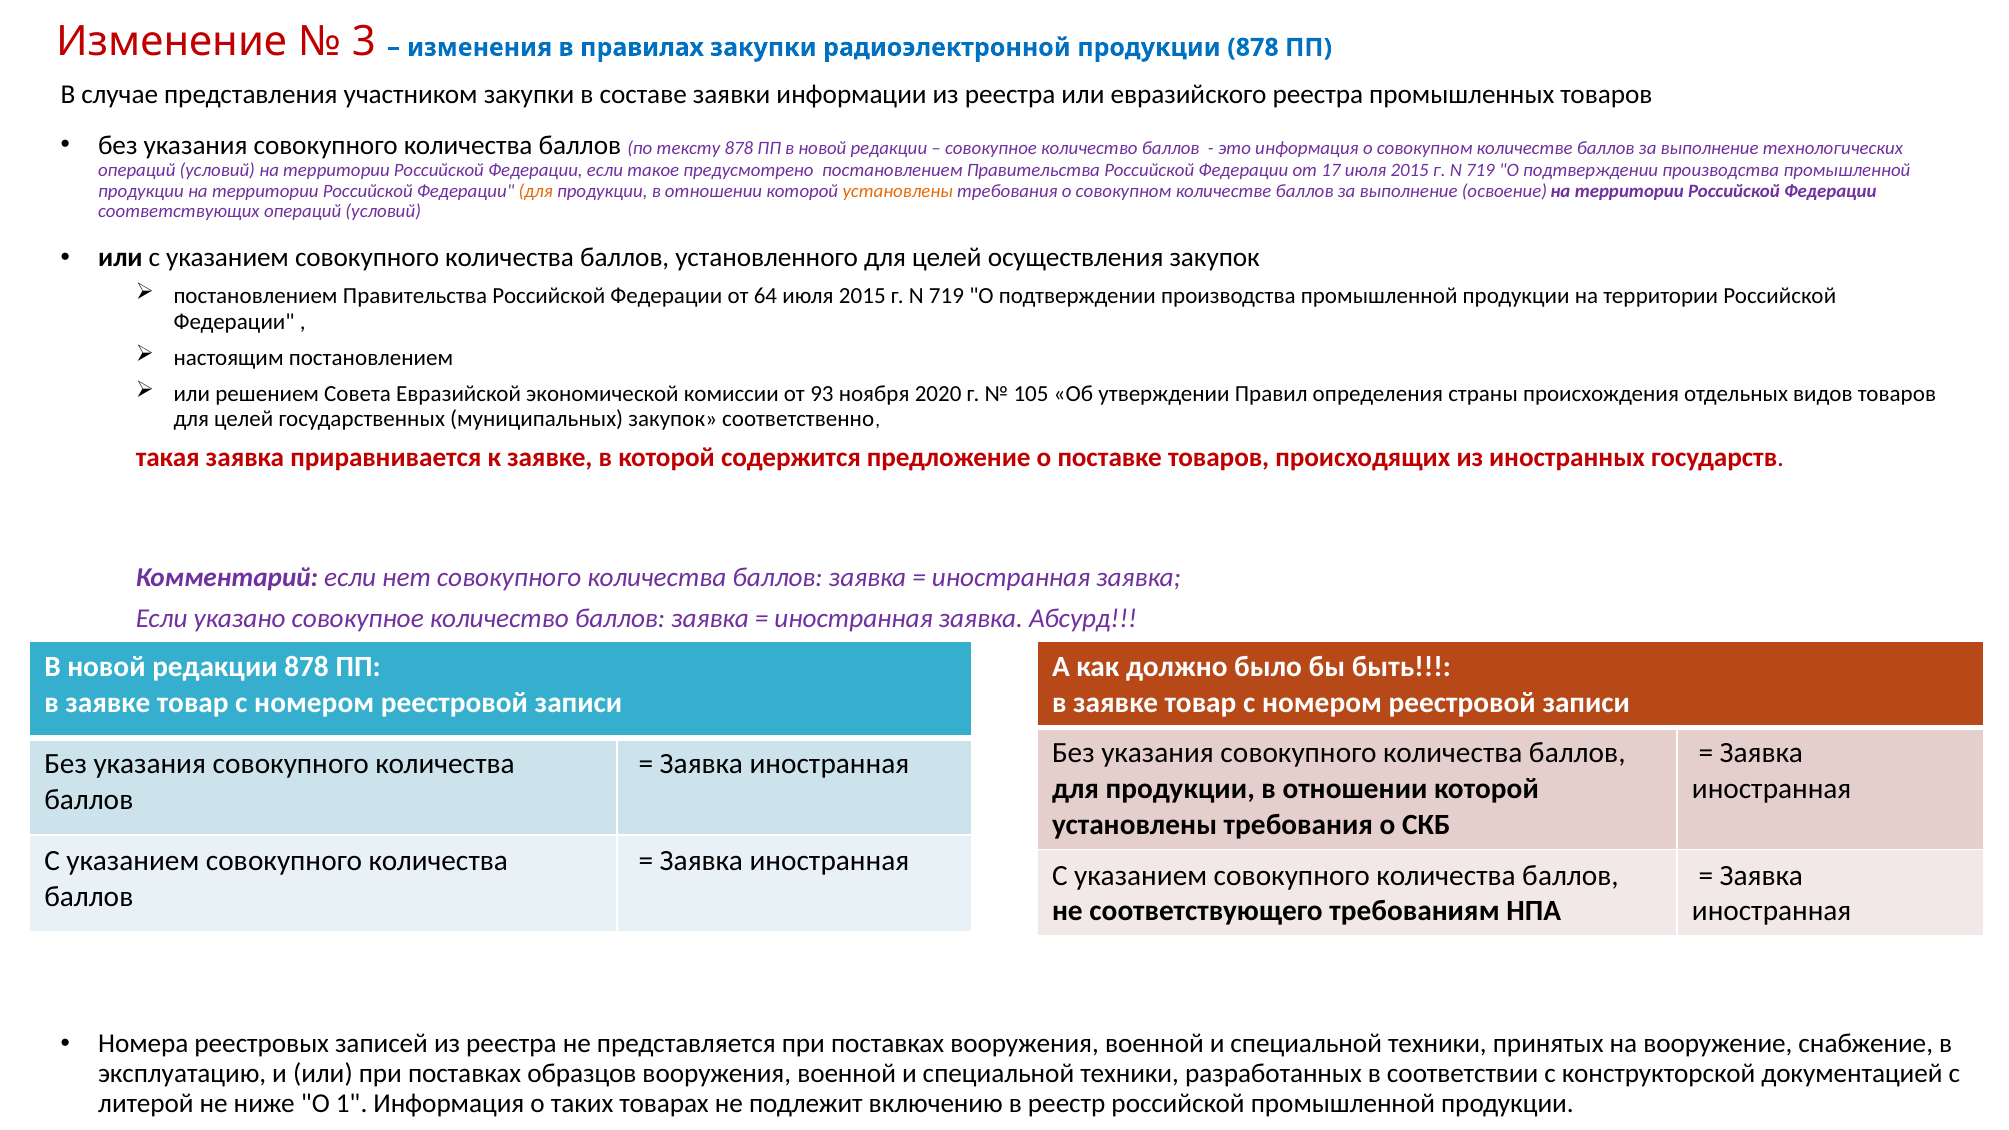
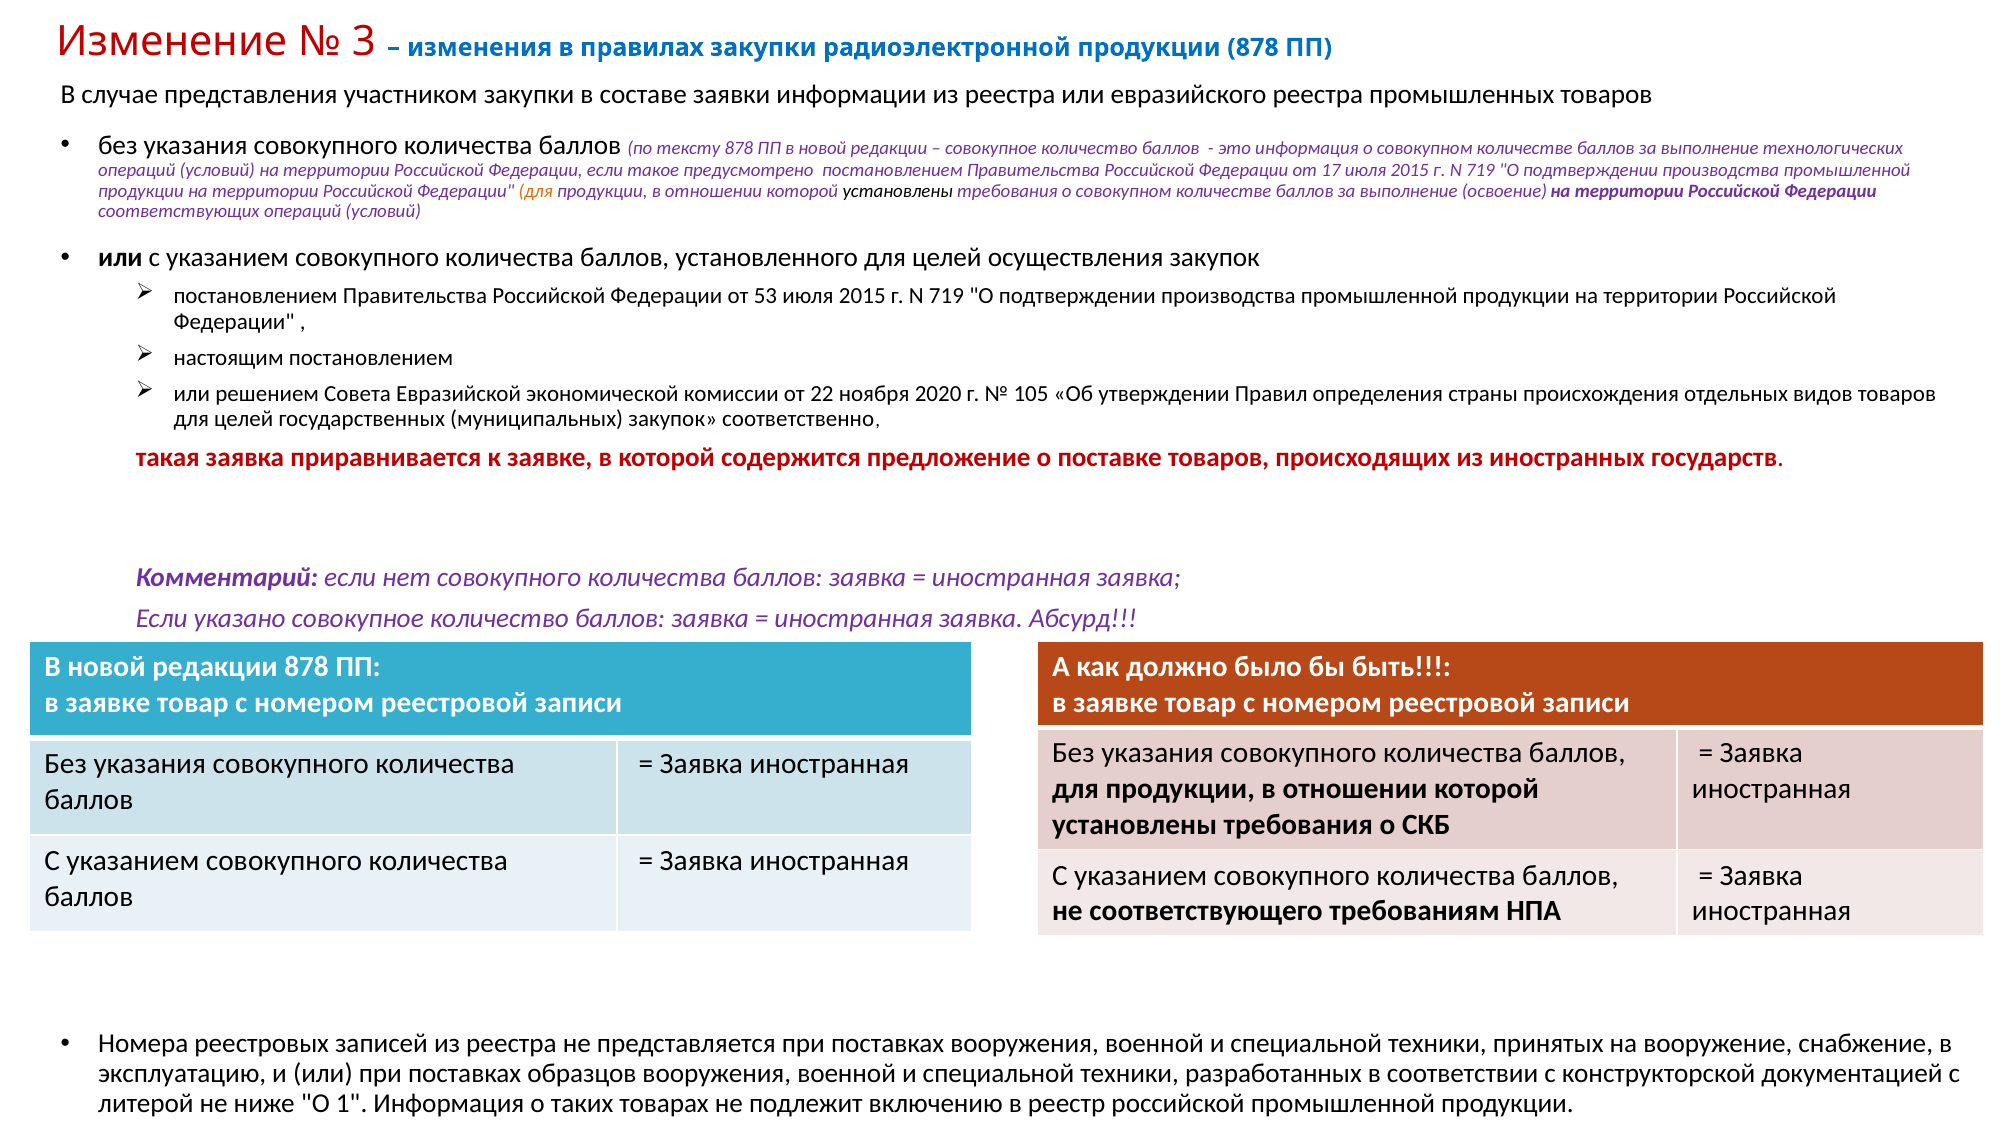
установлены at (898, 191) colour: orange -> black
64: 64 -> 53
93: 93 -> 22
